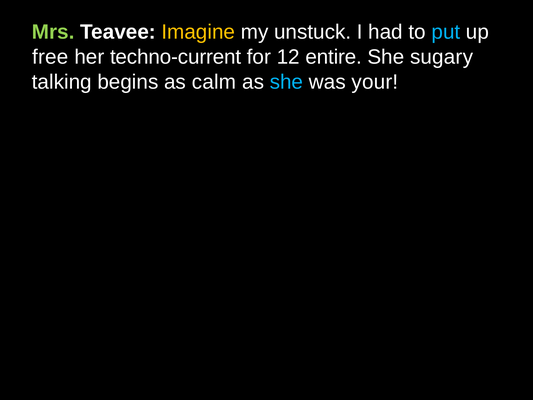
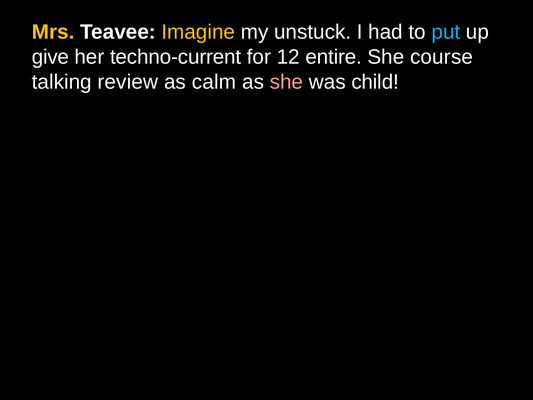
Mrs colour: light green -> yellow
free: free -> give
sugary: sugary -> course
begins: begins -> review
she at (286, 82) colour: light blue -> pink
your: your -> child
